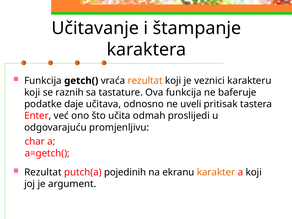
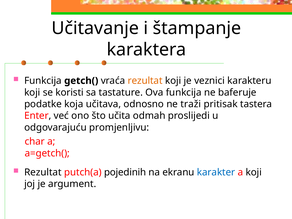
raznih: raznih -> koristi
daje: daje -> koja
uveli: uveli -> traži
karakter colour: orange -> blue
